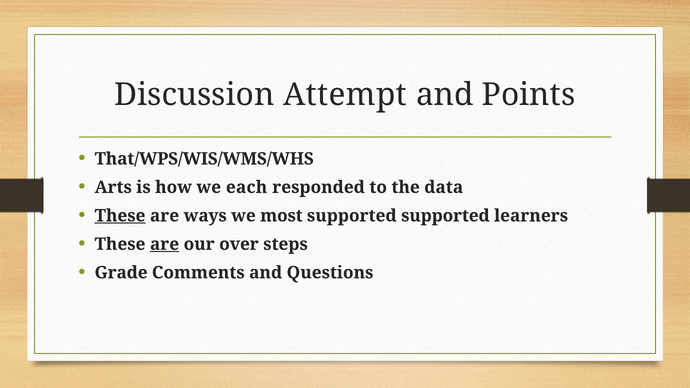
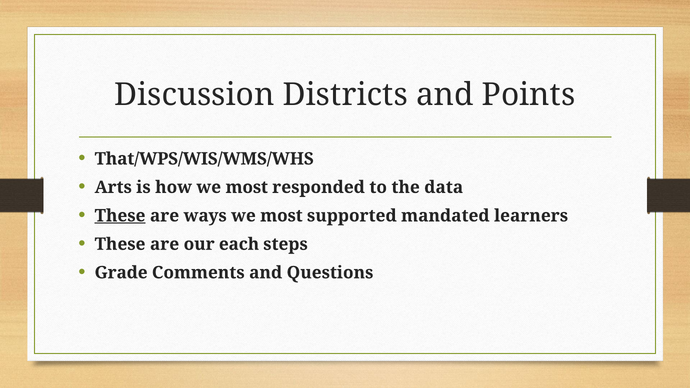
Attempt: Attempt -> Districts
how we each: each -> most
supported supported: supported -> mandated
are at (165, 244) underline: present -> none
over: over -> each
